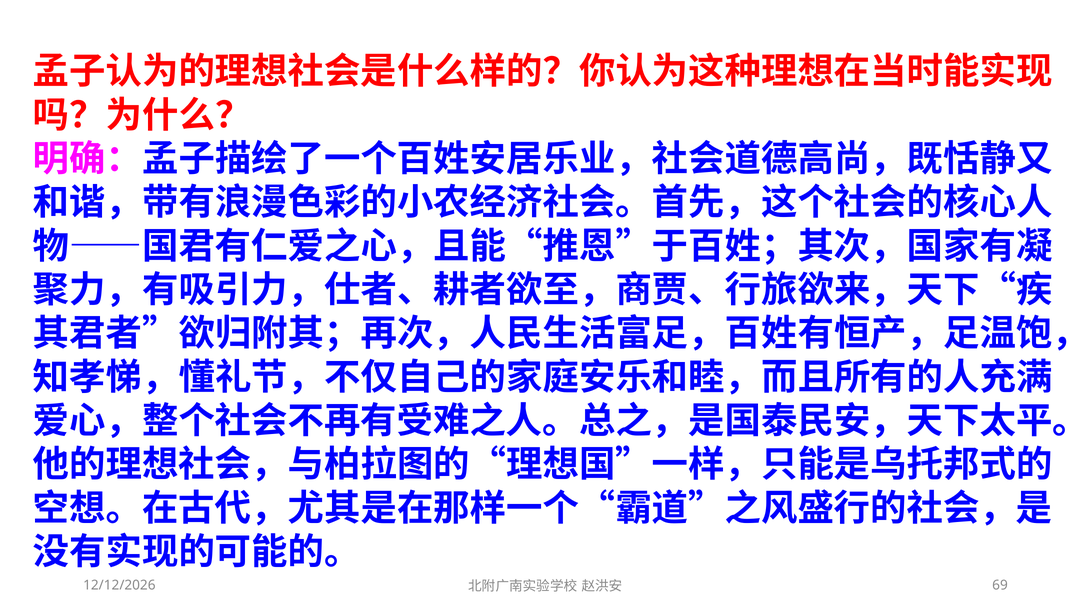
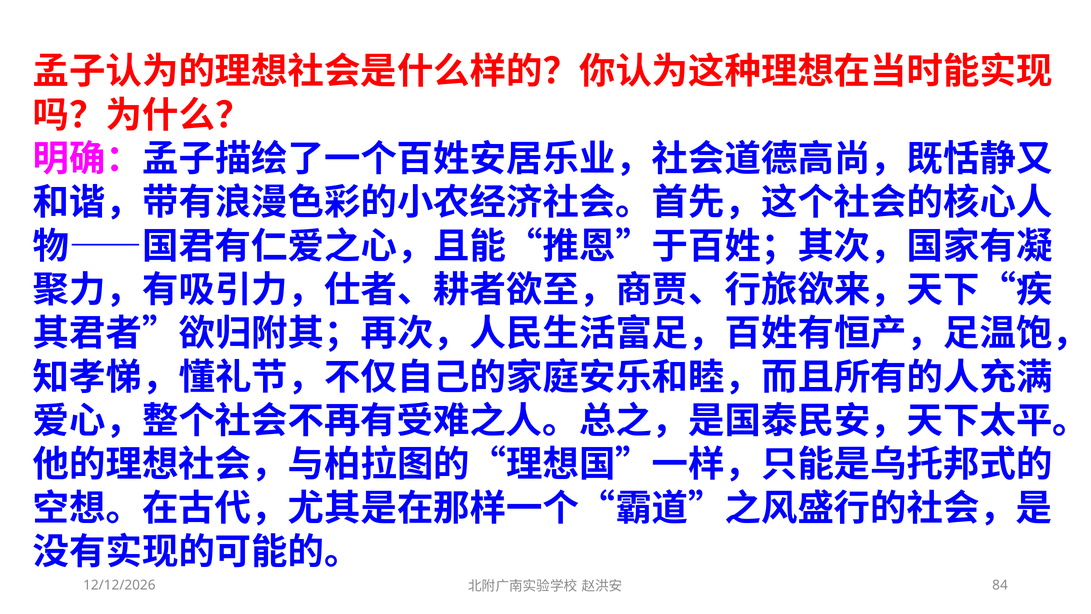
69: 69 -> 84
